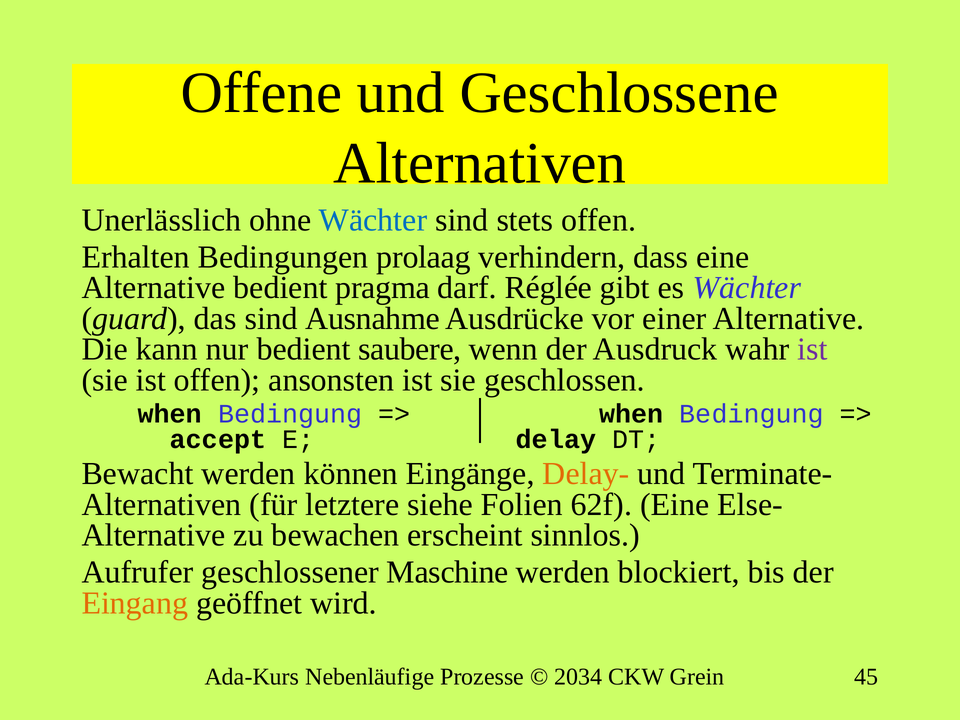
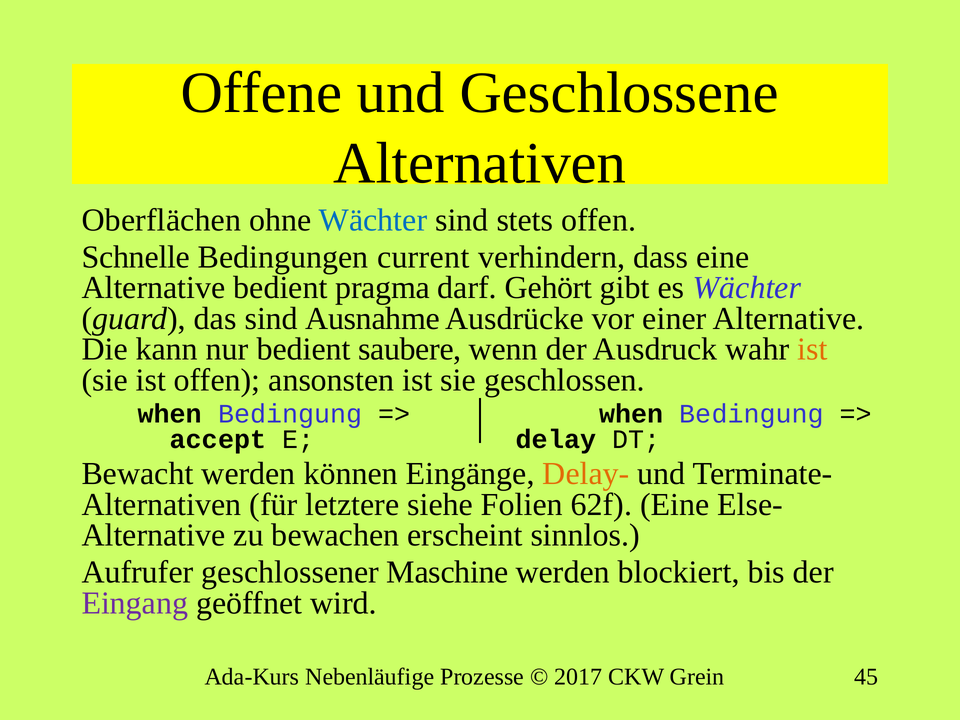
Unerlässlich: Unerlässlich -> Oberflächen
Erhalten: Erhalten -> Schnelle
prolaag: prolaag -> current
Réglée: Réglée -> Gehört
ist at (812, 349) colour: purple -> orange
Eingang colour: orange -> purple
2034: 2034 -> 2017
